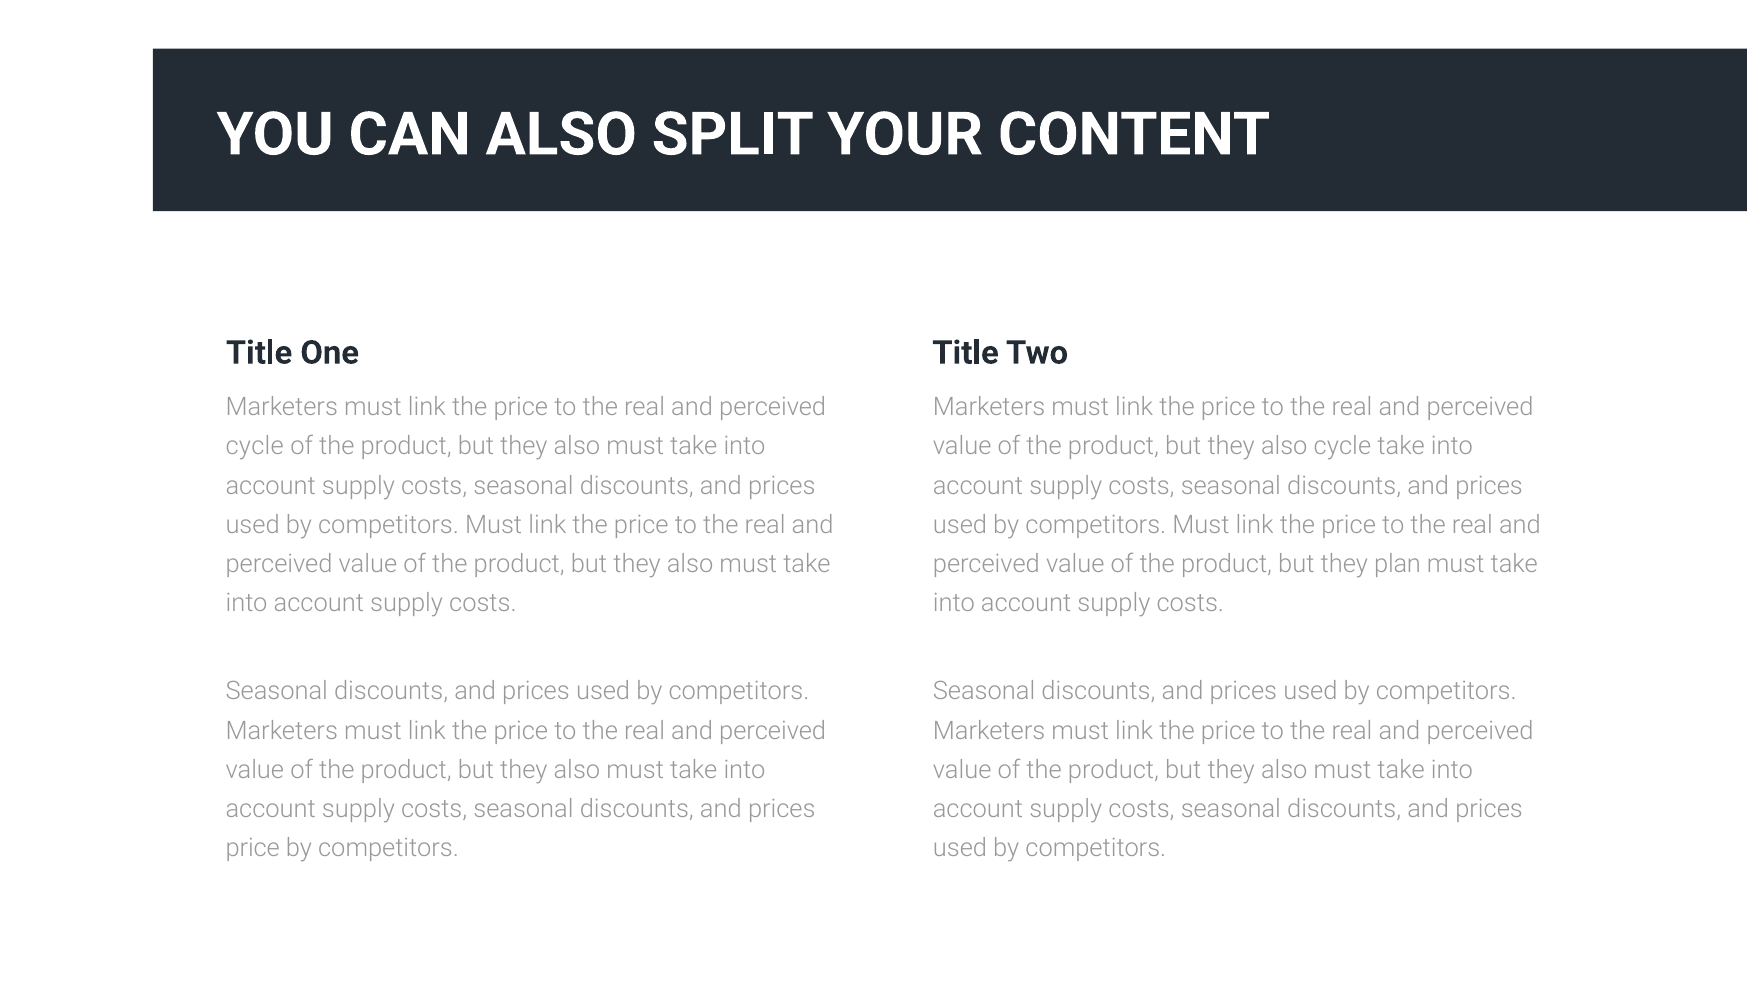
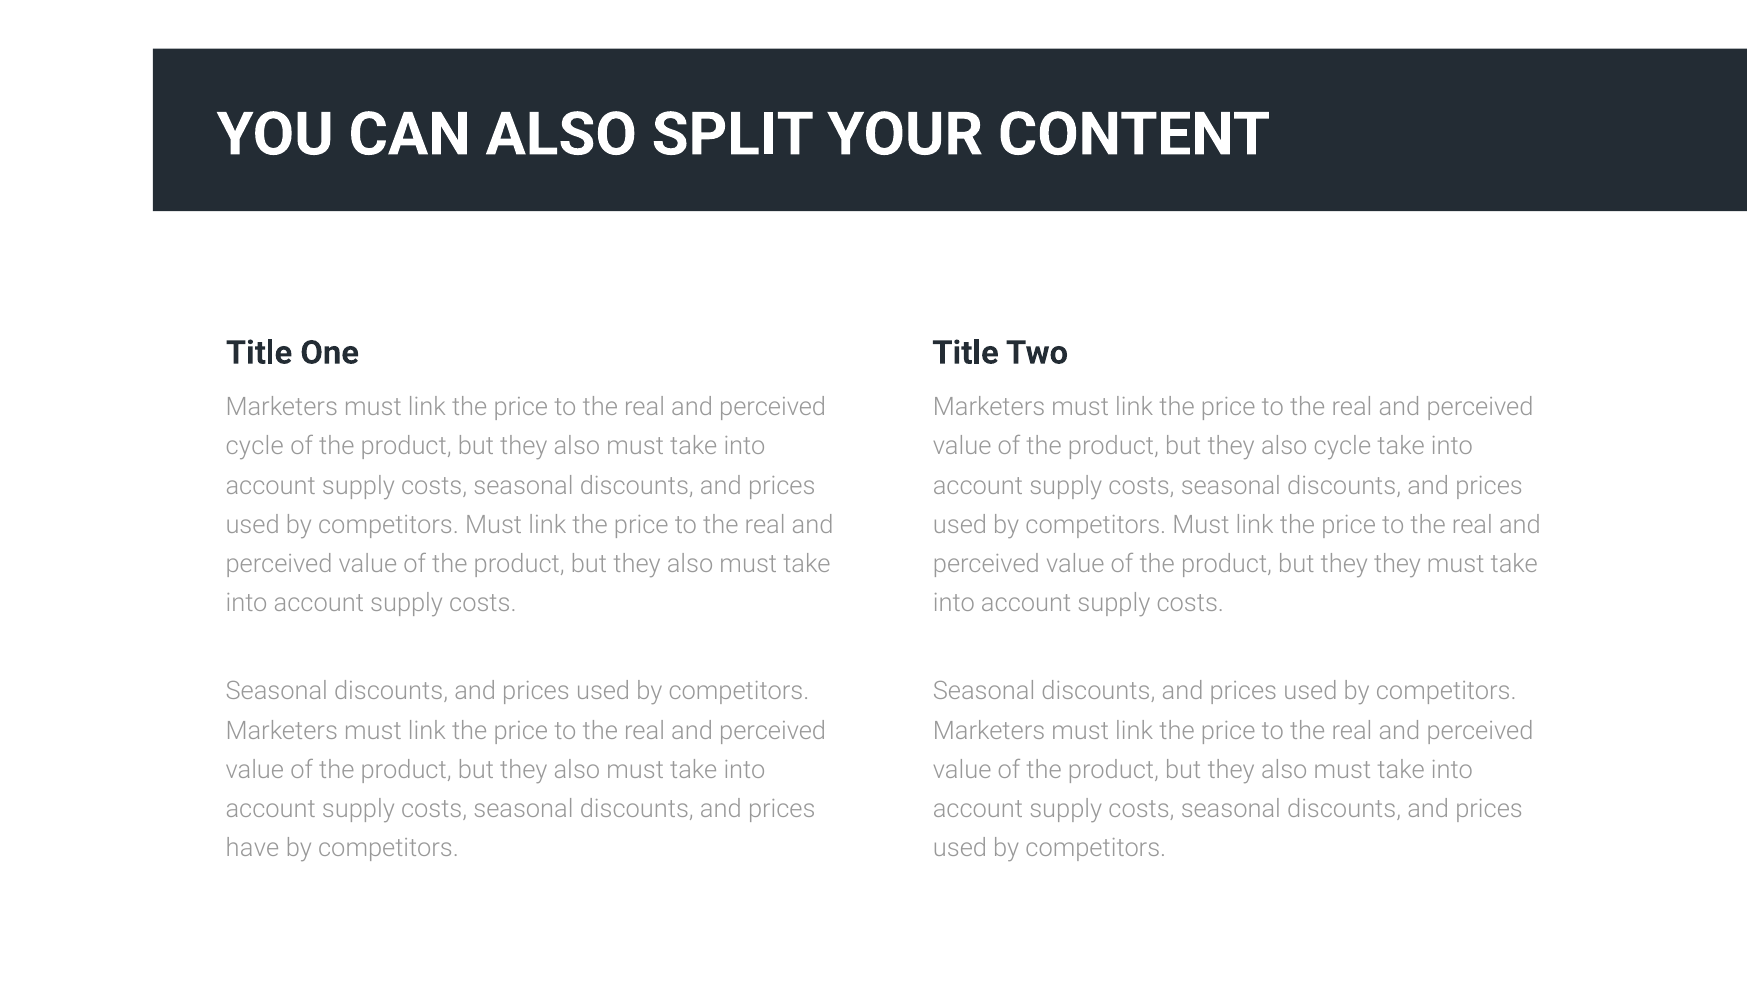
they plan: plan -> they
price at (253, 848): price -> have
